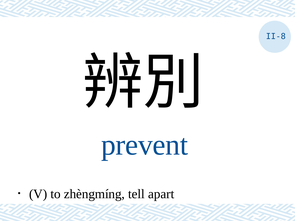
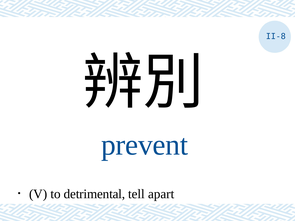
zhèngmíng: zhèngmíng -> detrimental
